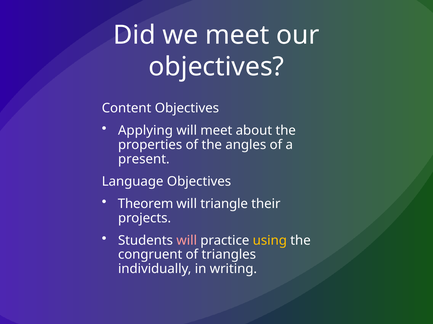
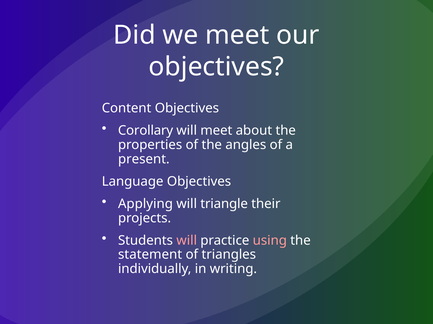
Applying: Applying -> Corollary
Theorem: Theorem -> Applying
using colour: yellow -> pink
congruent: congruent -> statement
